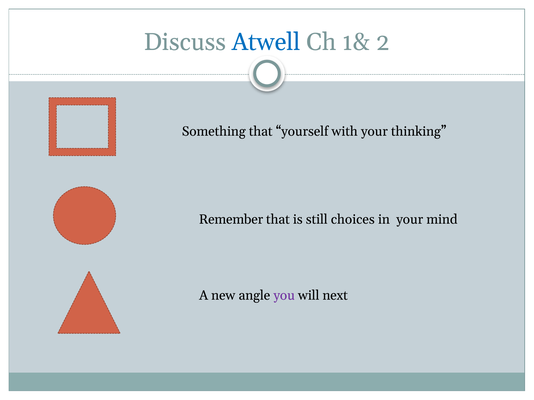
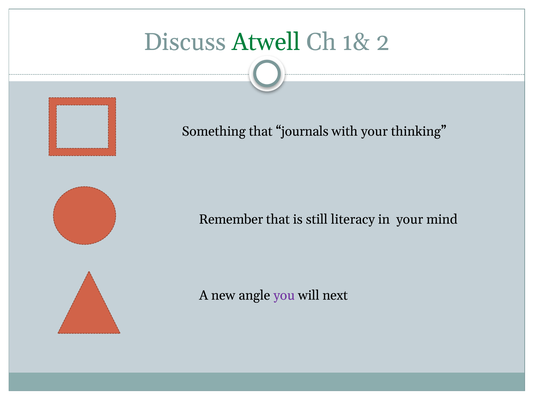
Atwell colour: blue -> green
yourself: yourself -> journals
choices: choices -> literacy
